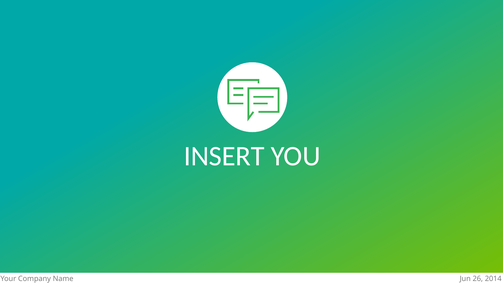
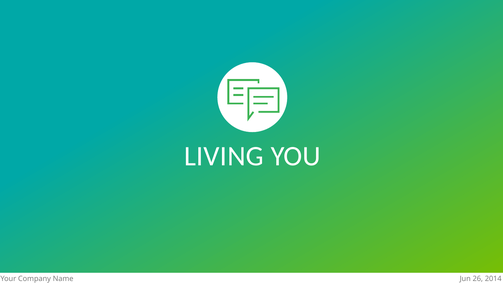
INSERT: INSERT -> LIVING
